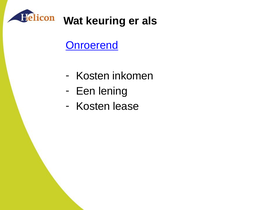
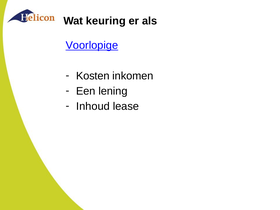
Onroerend: Onroerend -> Voorlopige
Kosten at (93, 106): Kosten -> Inhoud
